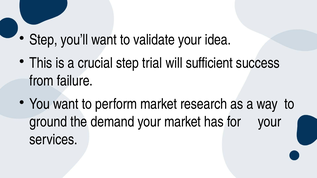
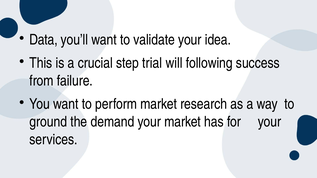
Step at (43, 40): Step -> Data
sufficient: sufficient -> following
